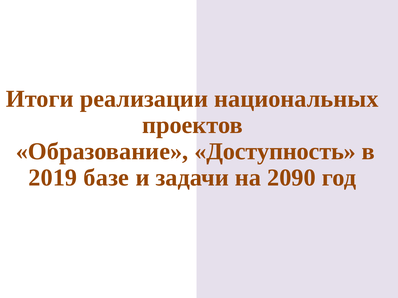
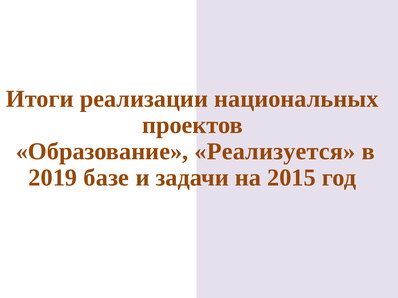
Доступность: Доступность -> Реализуется
2090: 2090 -> 2015
